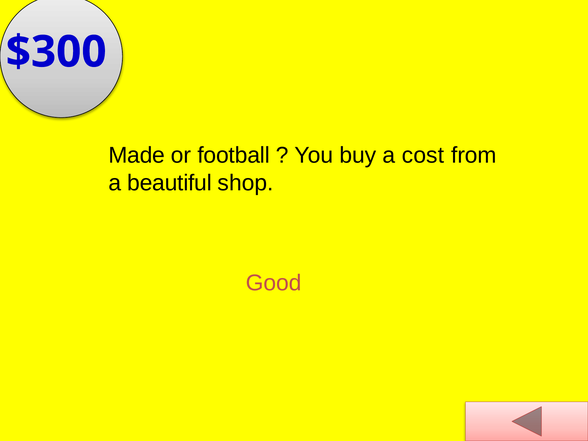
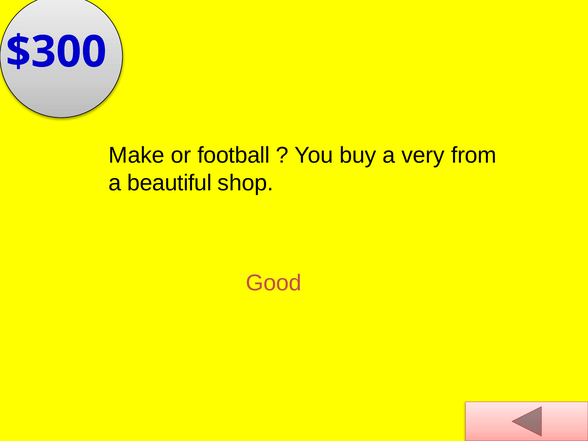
Made: Made -> Make
cost: cost -> very
